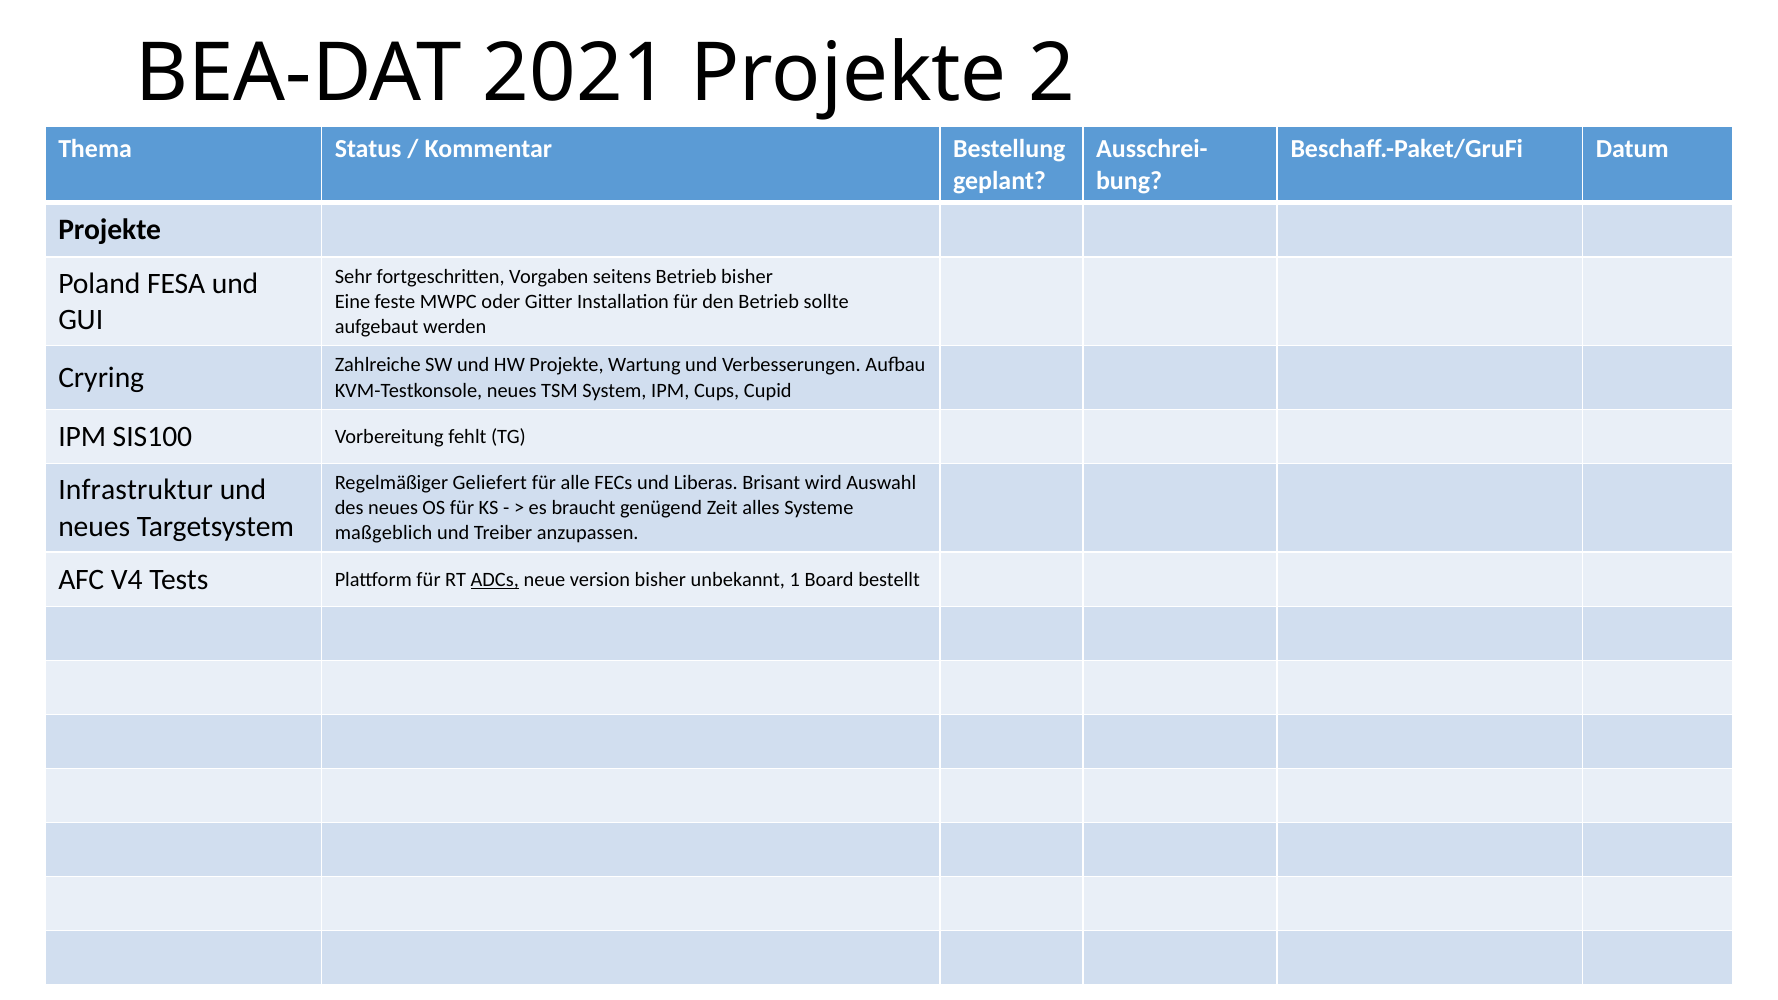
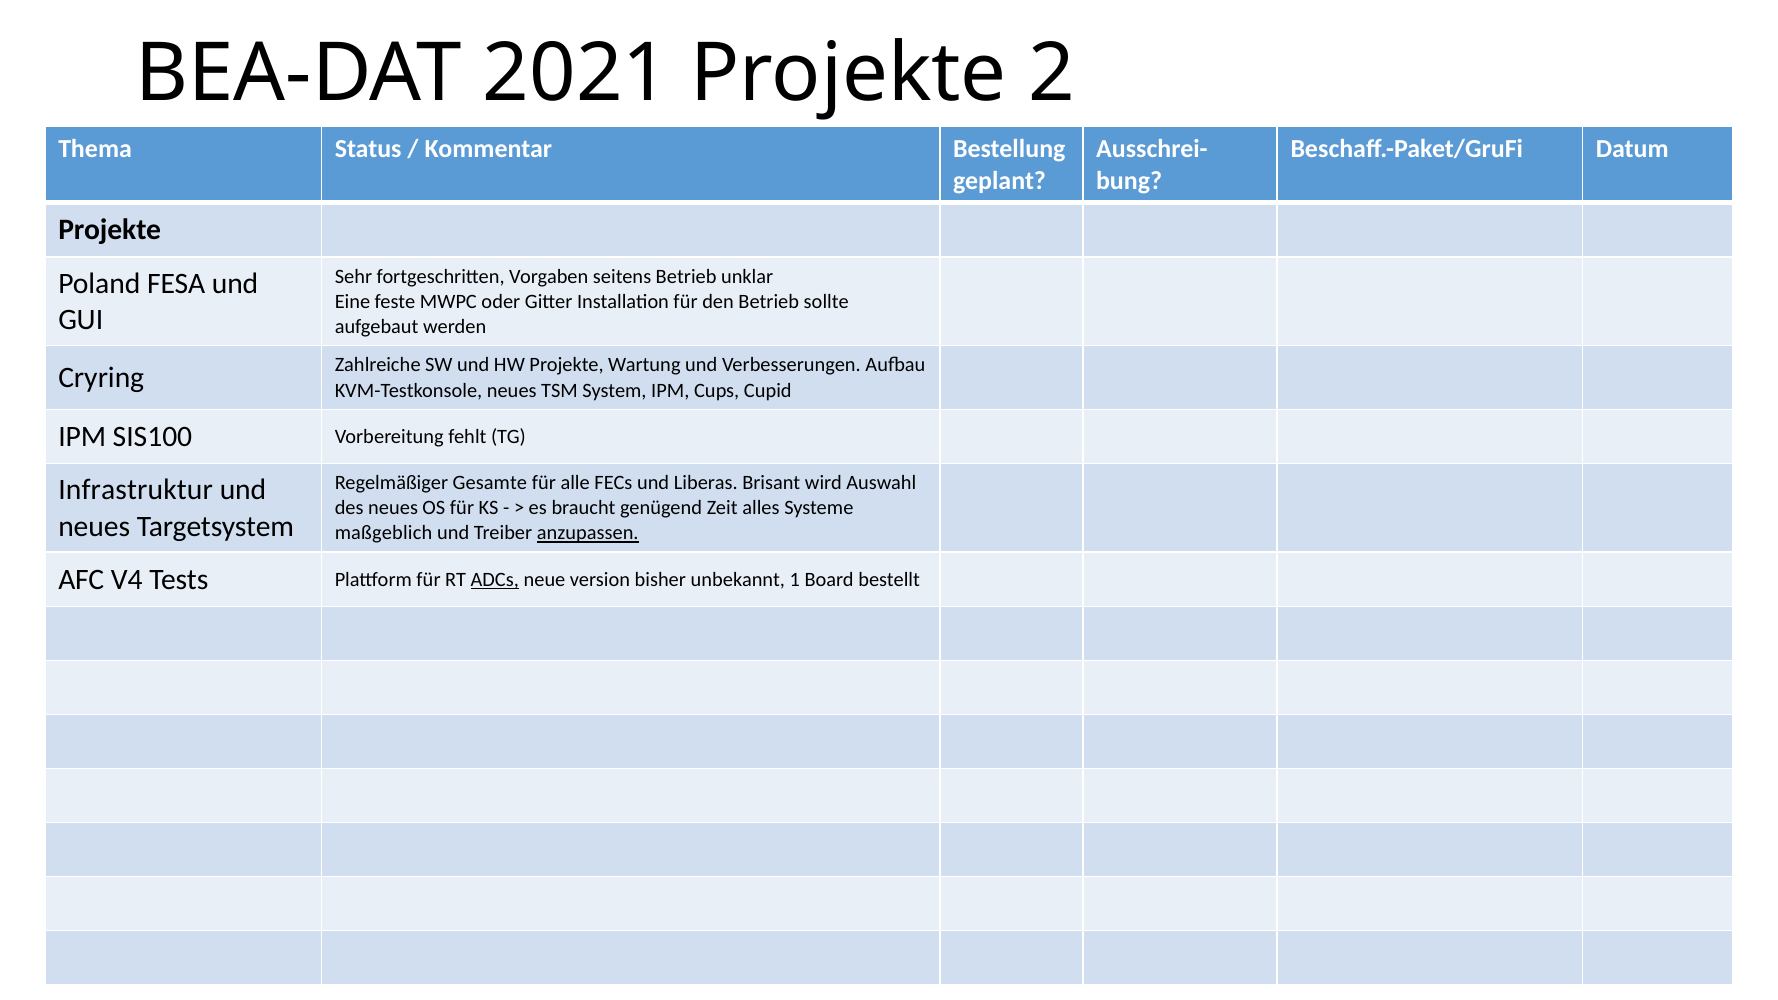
Betrieb bisher: bisher -> unklar
Geliefert: Geliefert -> Gesamte
anzupassen underline: none -> present
